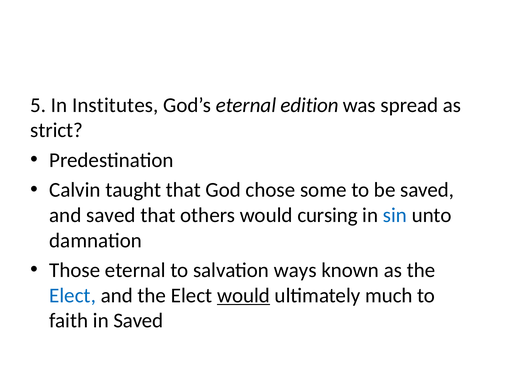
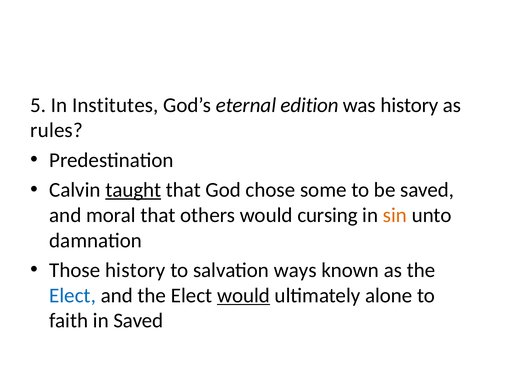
was spread: spread -> history
strict: strict -> rules
taught underline: none -> present
and saved: saved -> moral
sin colour: blue -> orange
Those eternal: eternal -> history
much: much -> alone
